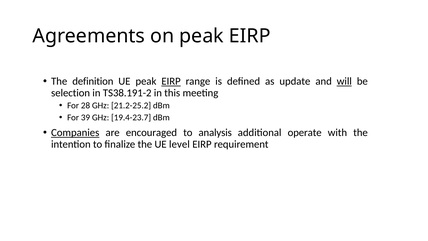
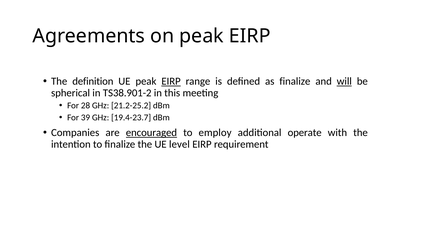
as update: update -> finalize
selection: selection -> spherical
TS38.191-2: TS38.191-2 -> TS38.901-2
Companies underline: present -> none
encouraged underline: none -> present
analysis: analysis -> employ
